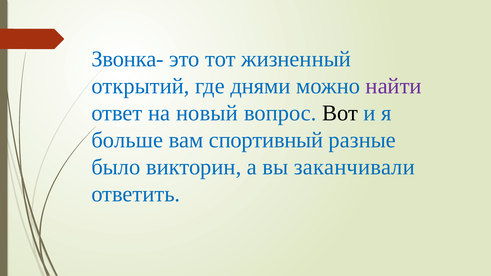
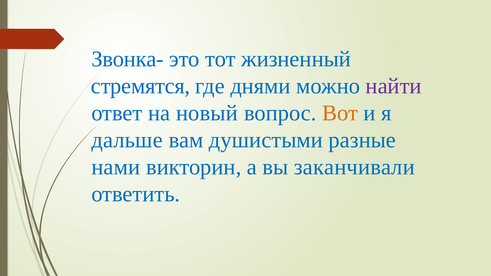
открытий: открытий -> стремятся
Вот colour: black -> orange
больше: больше -> дальше
спортивный: спортивный -> душистыми
было: было -> нами
